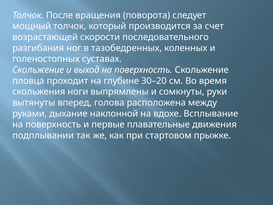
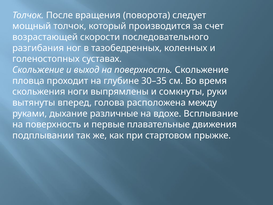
30–20: 30–20 -> 30–35
наклонной: наклонной -> различные
